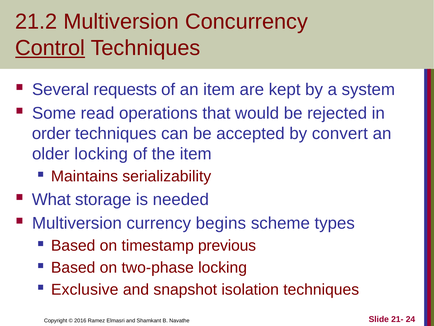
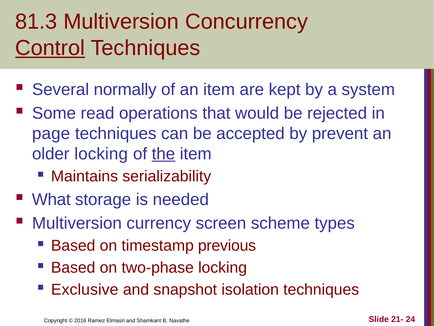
21.2: 21.2 -> 81.3
requests: requests -> normally
order: order -> page
convert: convert -> prevent
the underline: none -> present
begins: begins -> screen
